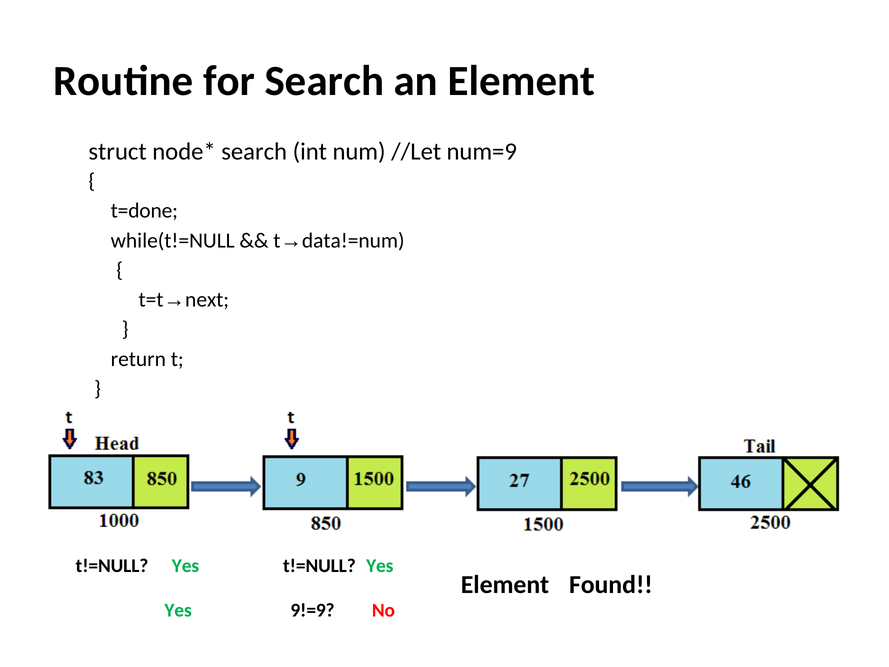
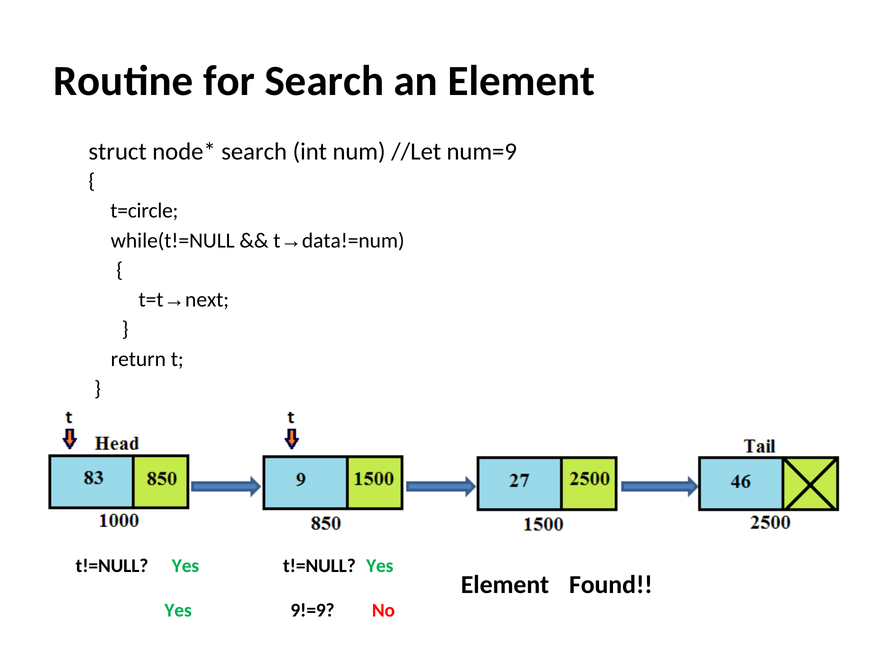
t=done: t=done -> t=circle
